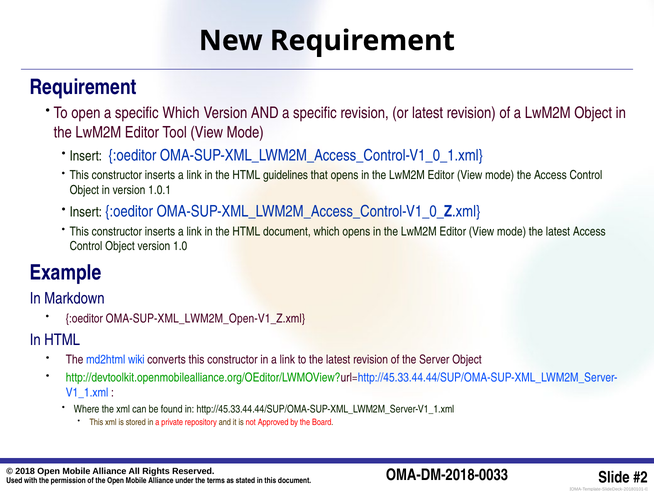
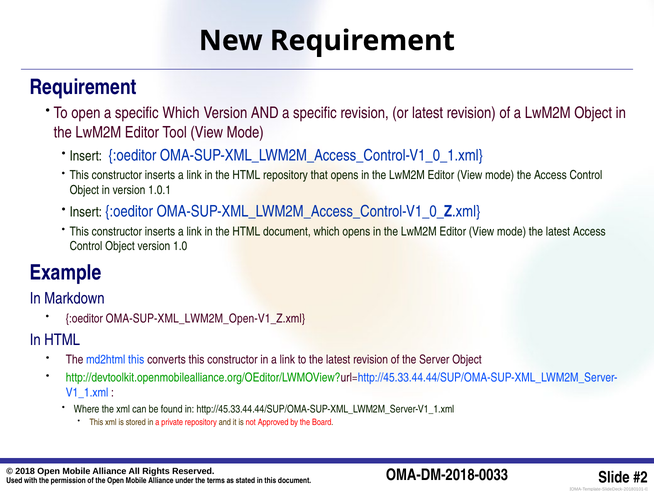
HTML guidelines: guidelines -> repository
md2html wiki: wiki -> this
